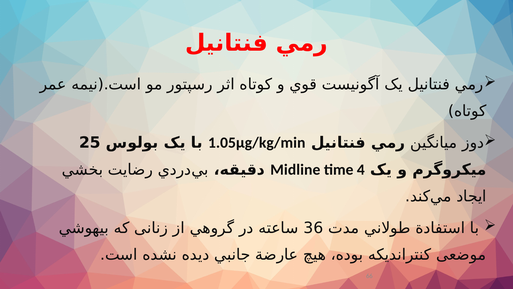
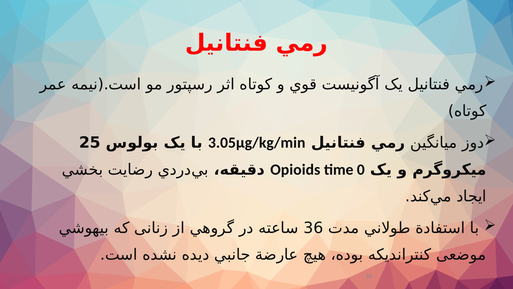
1.05µg/kg/min: 1.05µg/kg/min -> 3.05µg/kg/min
Midline: Midline -> Opioids
4: 4 -> 0
